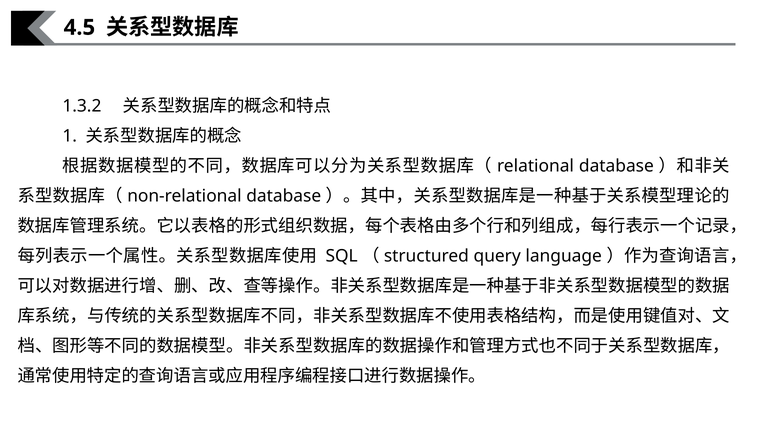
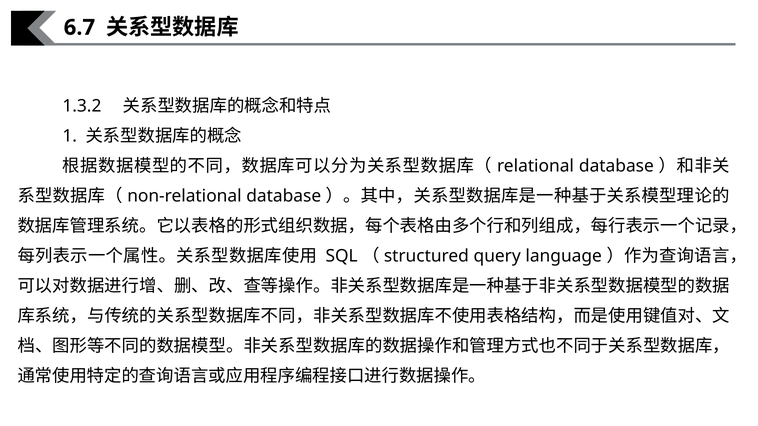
4.5: 4.5 -> 6.7
